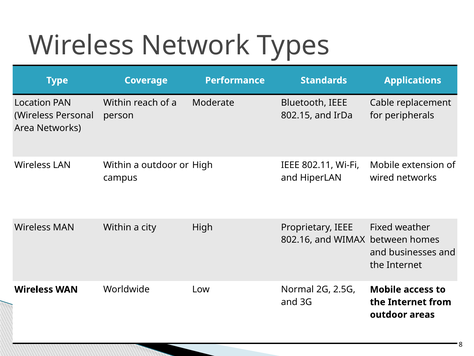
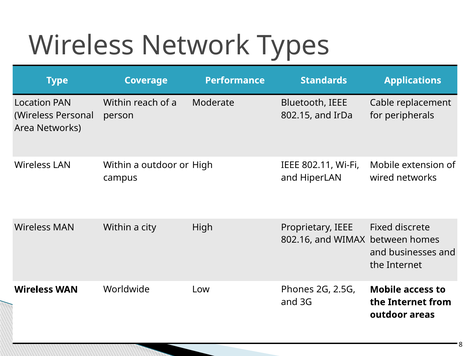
weather: weather -> discrete
Normal: Normal -> Phones
